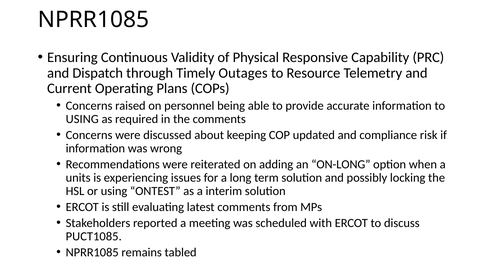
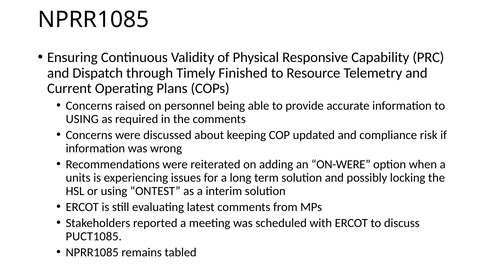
Outages: Outages -> Finished
ON-LONG: ON-LONG -> ON-WERE
